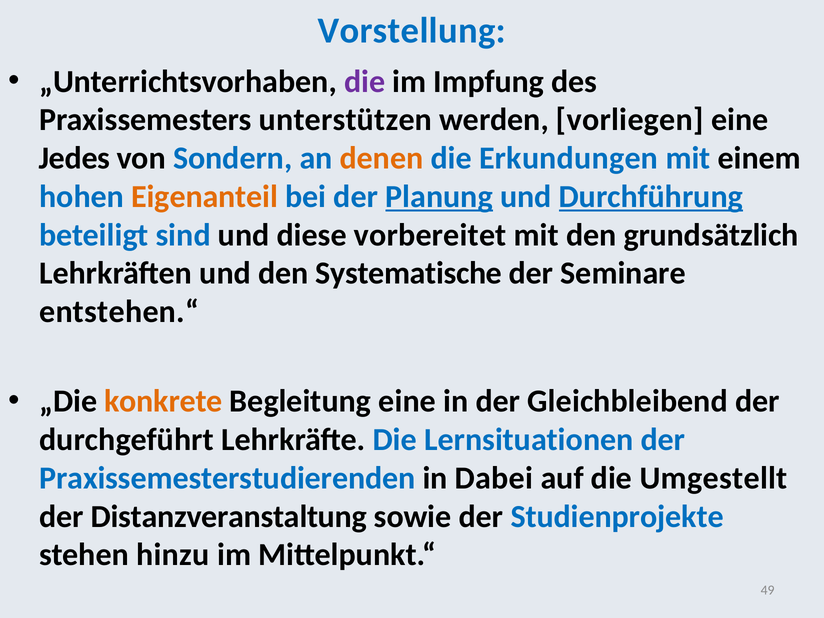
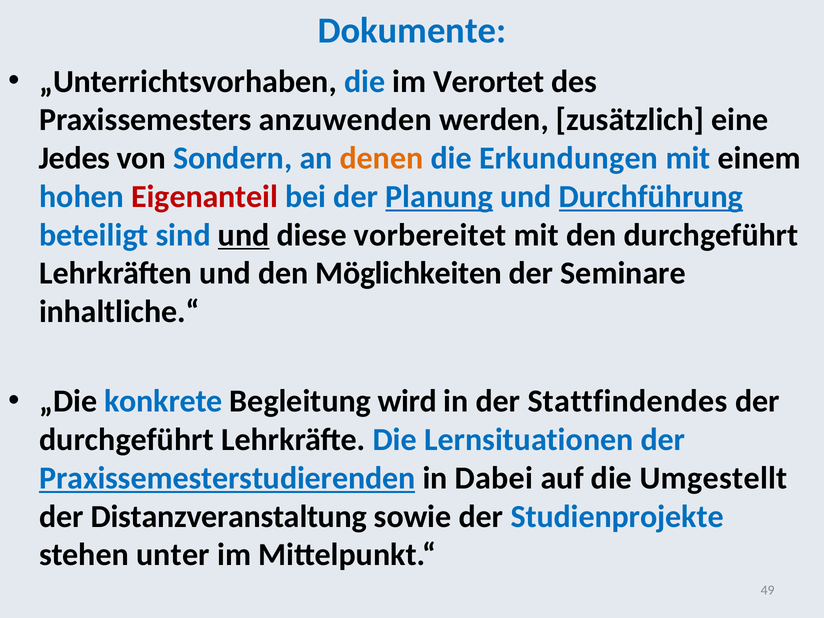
Vorstellung: Vorstellung -> Dokumente
die at (365, 81) colour: purple -> blue
Impfung: Impfung -> Verortet
unterstützen: unterstützen -> anzuwenden
vorliegen: vorliegen -> zusätzlich
Eigenanteil colour: orange -> red
und at (244, 235) underline: none -> present
den grundsätzlich: grundsätzlich -> durchgeführt
Systematische: Systematische -> Möglichkeiten
entstehen.“: entstehen.“ -> inhaltliche.“
konkrete colour: orange -> blue
Begleitung eine: eine -> wird
Gleichbleibend: Gleichbleibend -> Stattfindendes
Praxissemesterstudierenden underline: none -> present
hinzu: hinzu -> unter
